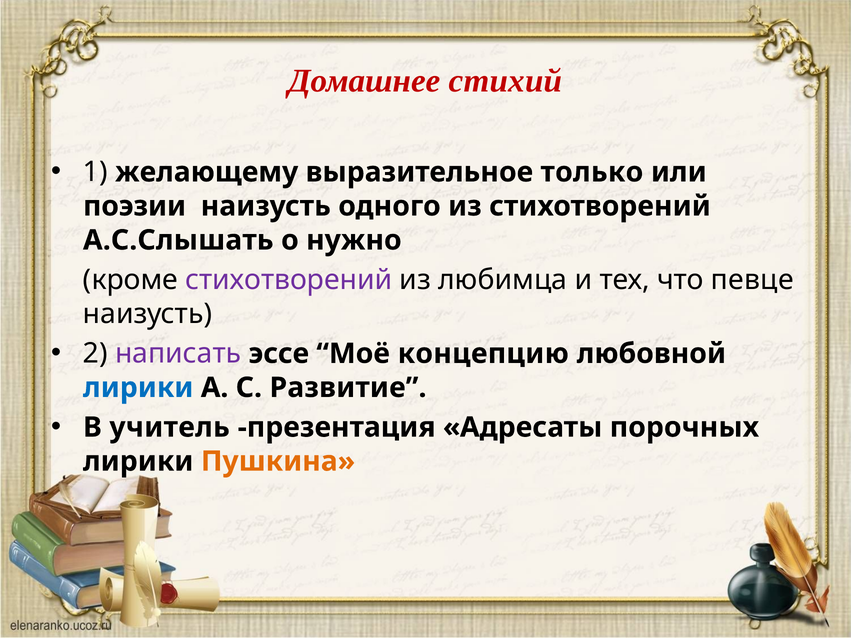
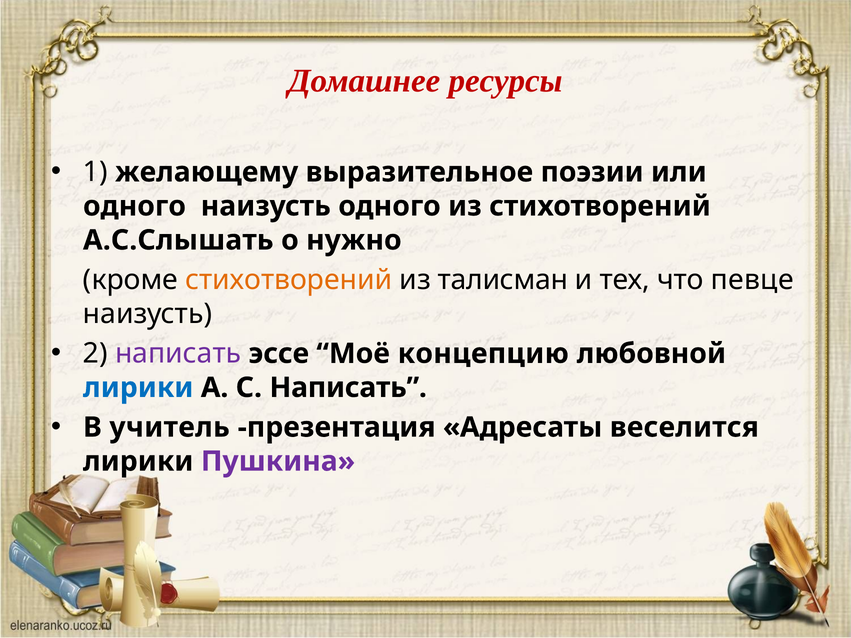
стихий: стихий -> ресурсы
только: только -> поэзии
поэзии at (135, 206): поэзии -> одного
стихотворений at (289, 280) colour: purple -> orange
любимца: любимца -> талисман
С Развитие: Развитие -> Написать
порочных: порочных -> веселится
Пушкина colour: orange -> purple
